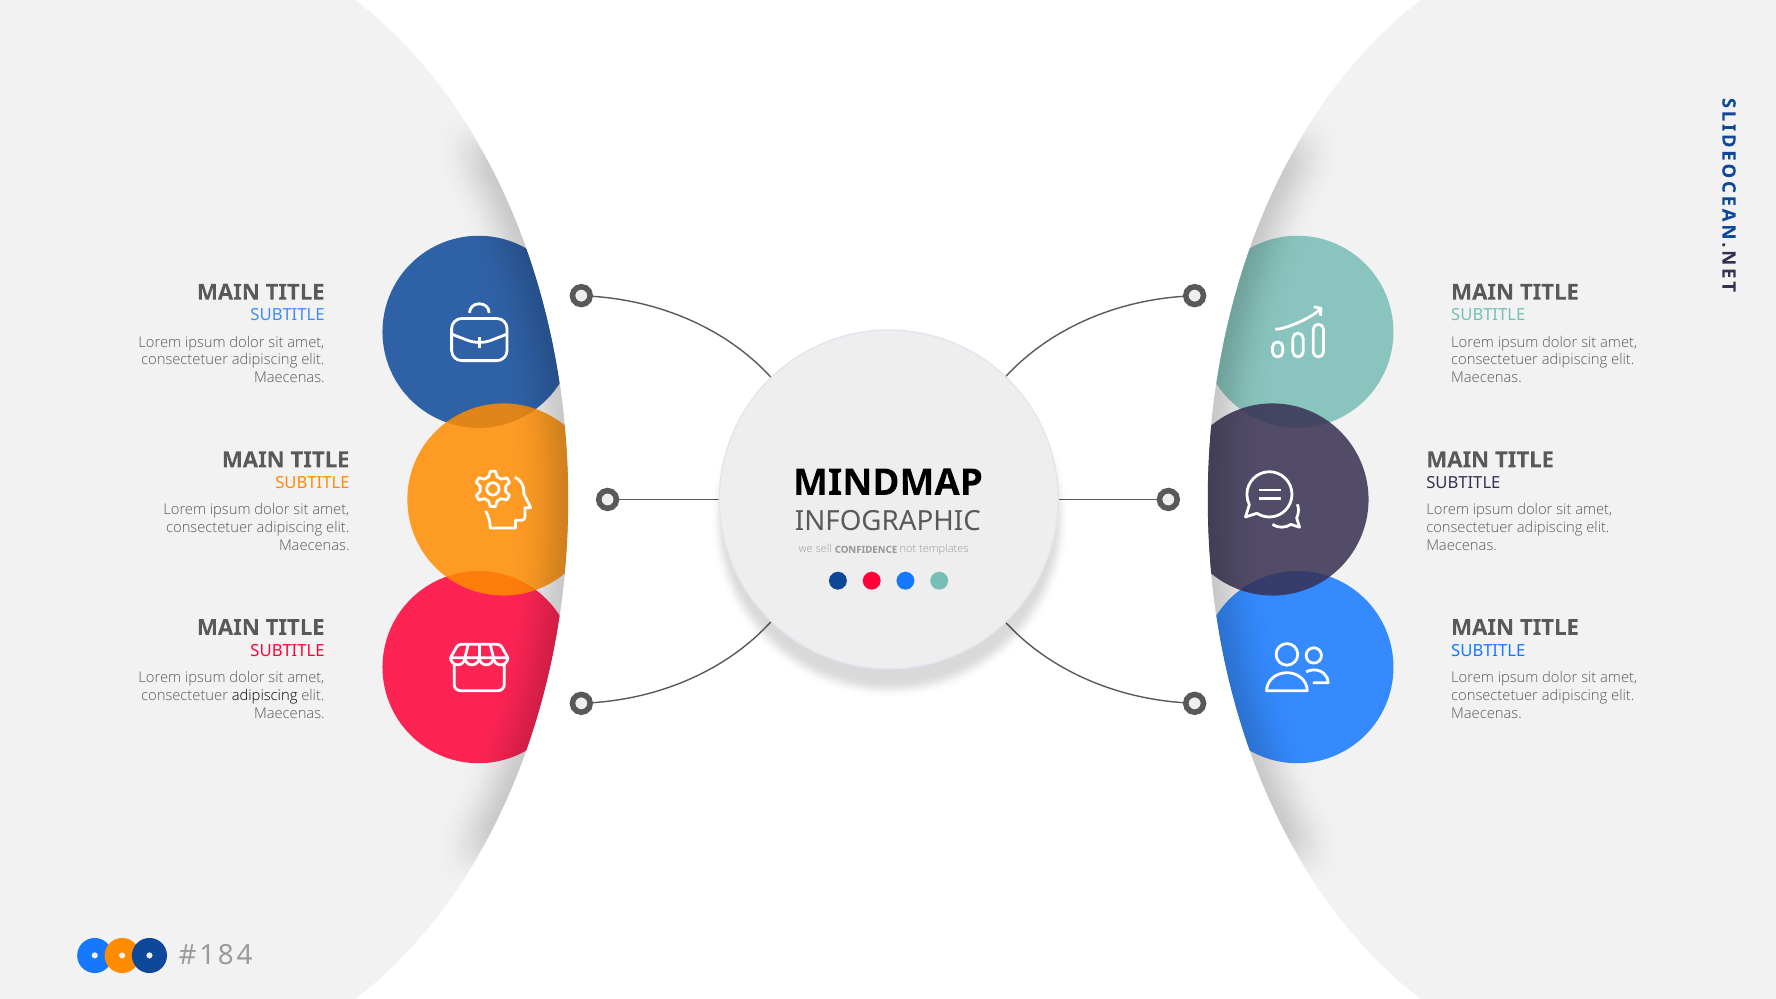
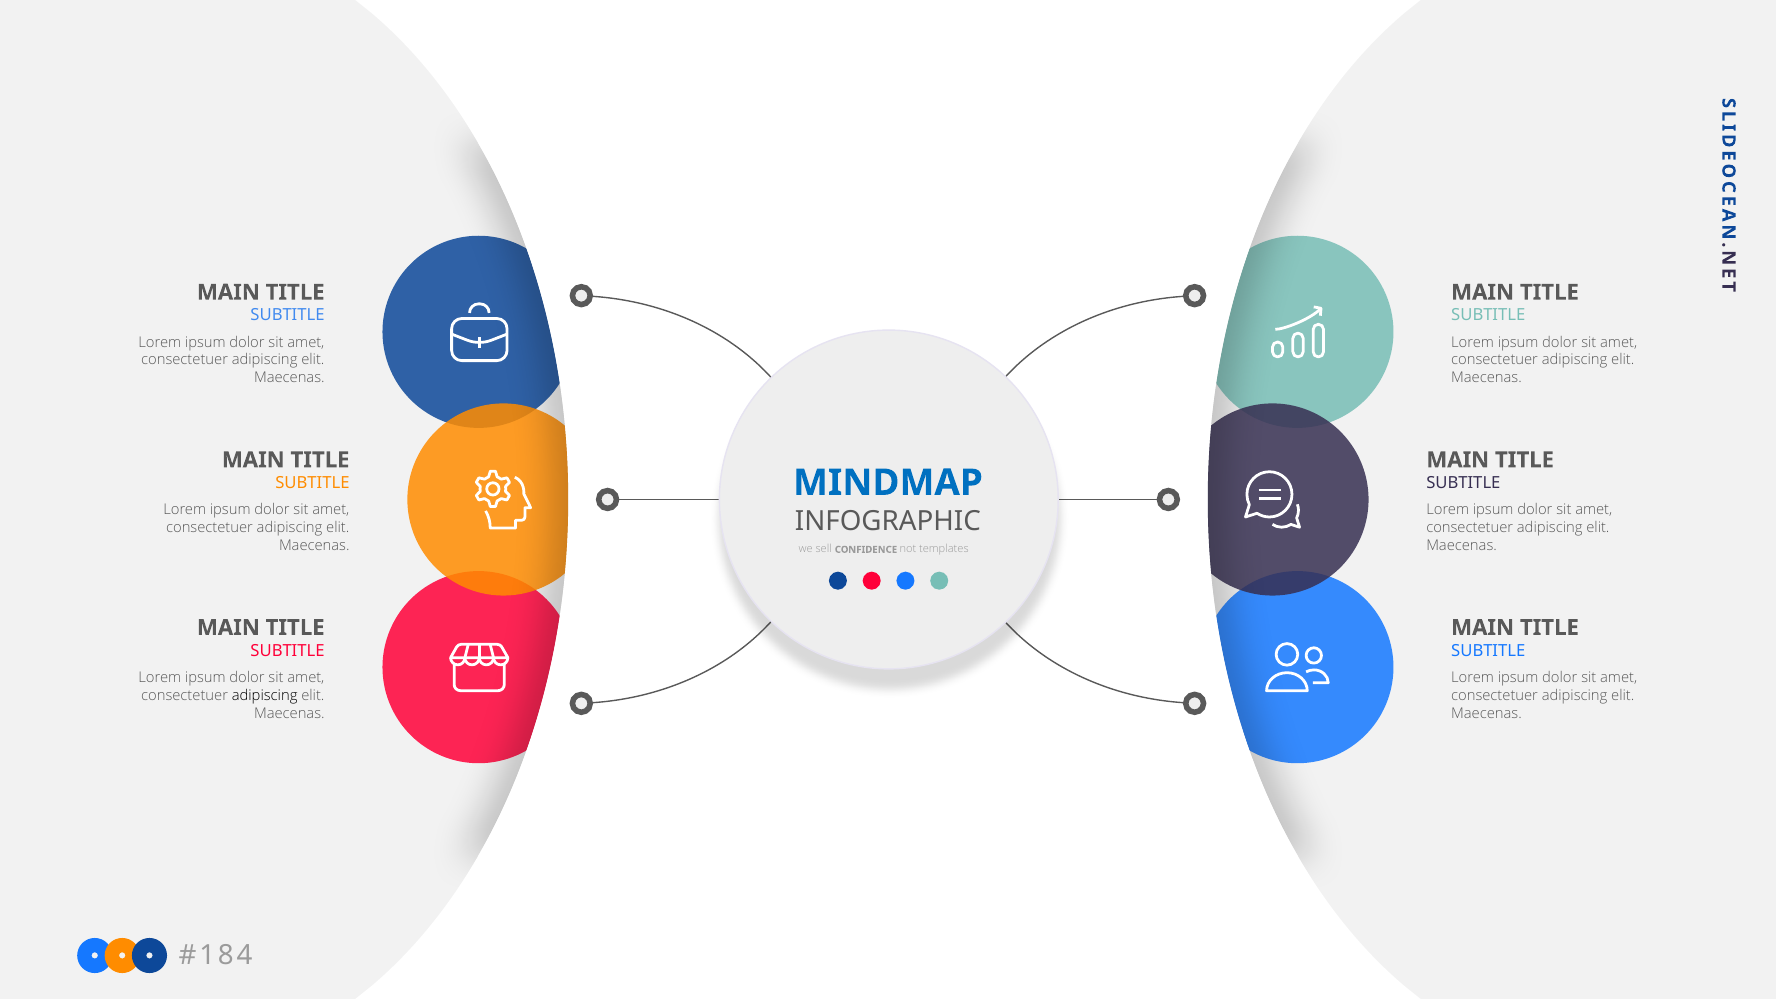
MINDMAP colour: black -> blue
